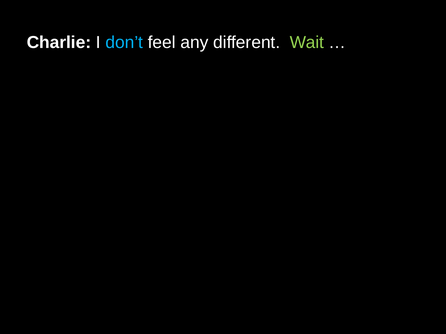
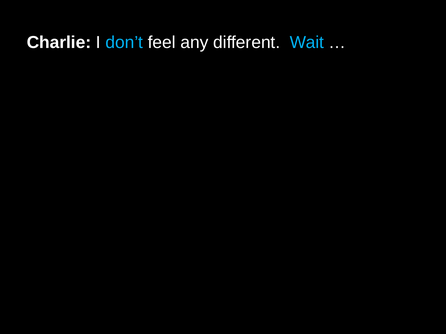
Wait colour: light green -> light blue
